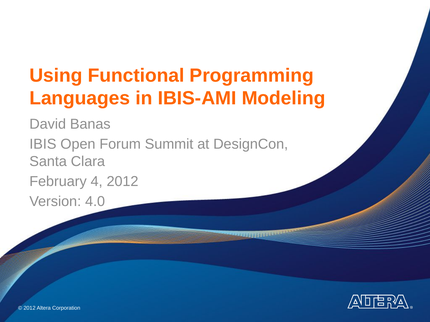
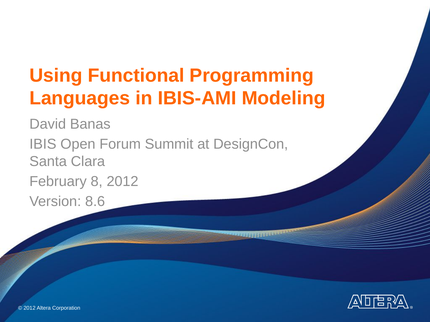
4: 4 -> 8
4.0: 4.0 -> 8.6
